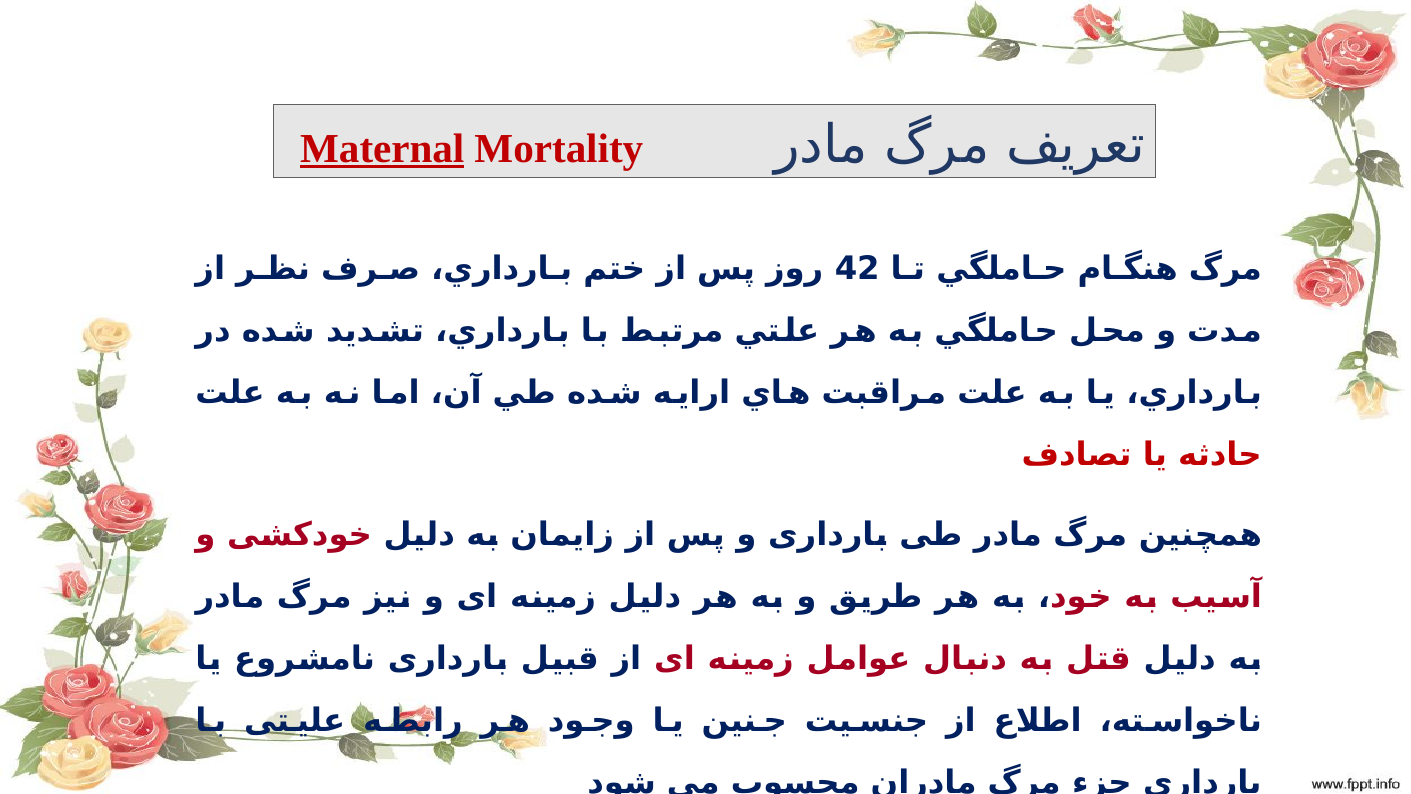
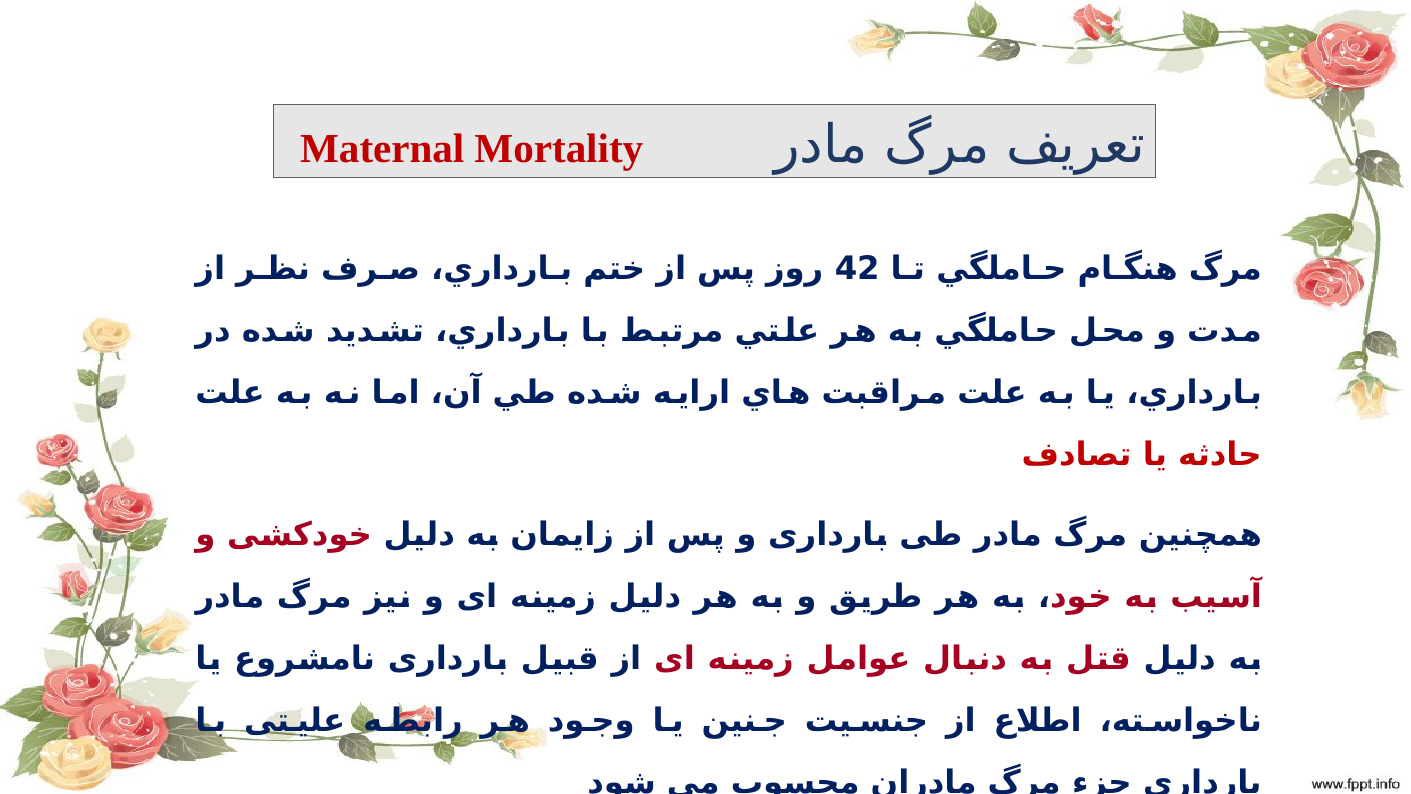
Maternal underline: present -> none
